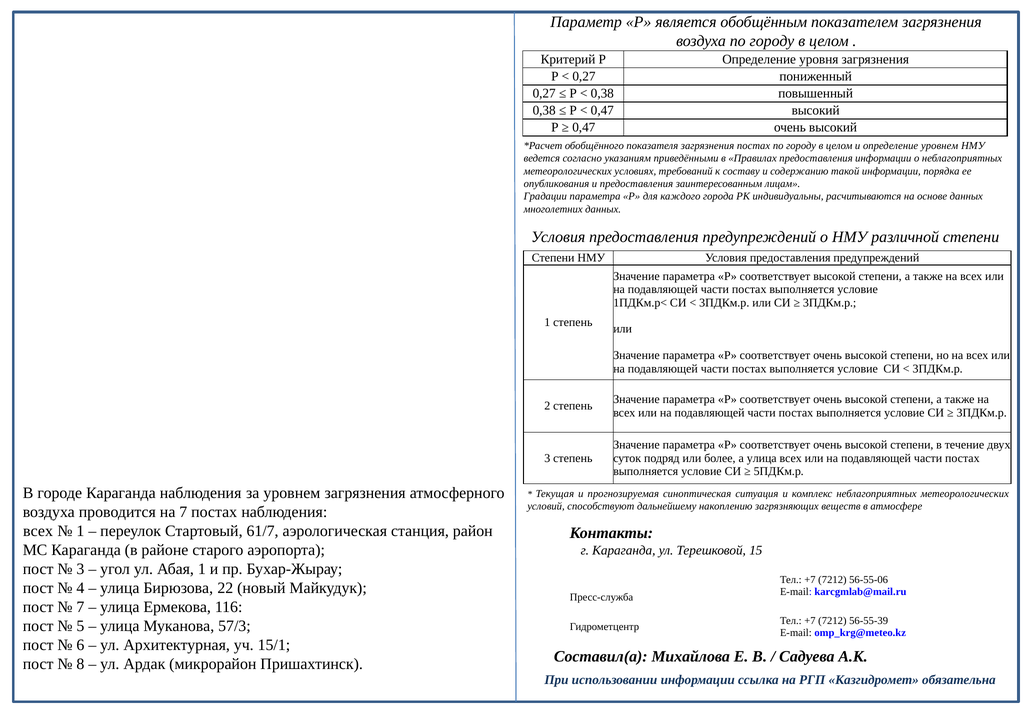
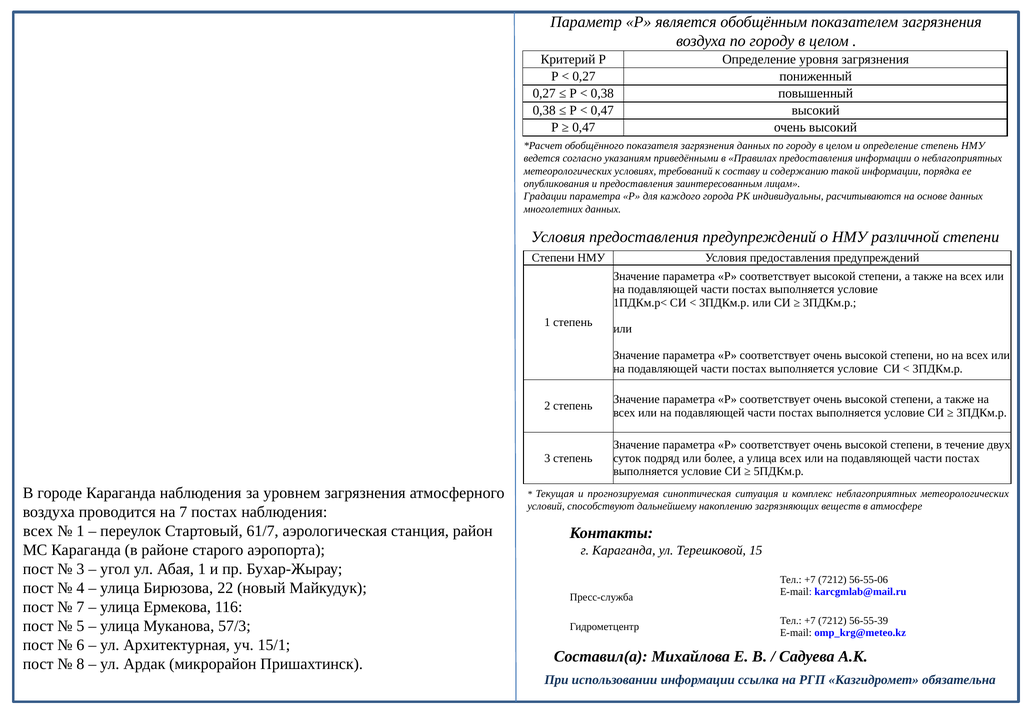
загрязнения постах: постах -> данных
определение уровнем: уровнем -> степень
